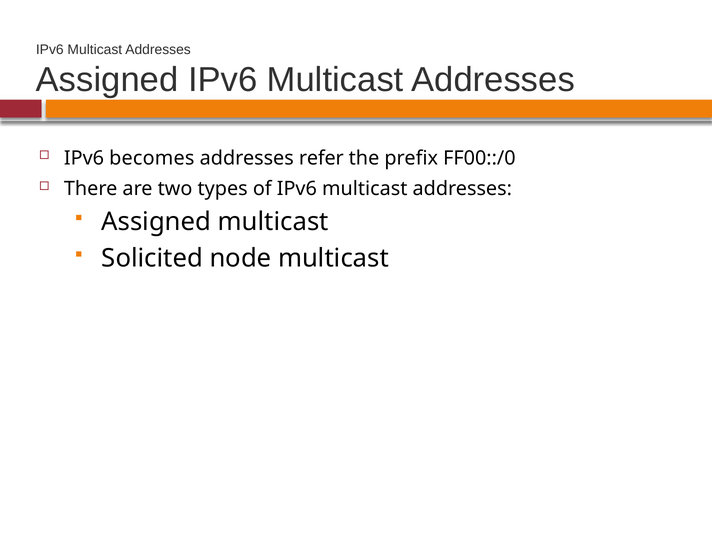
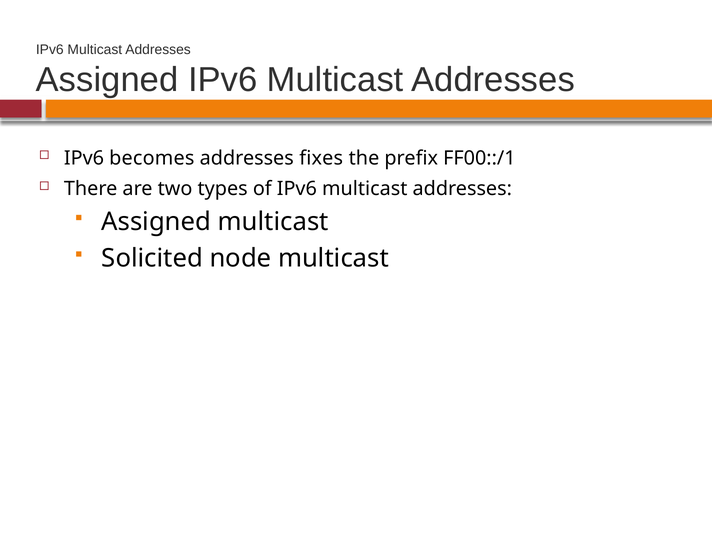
refer: refer -> fixes
FF00::/0: FF00::/0 -> FF00::/1
